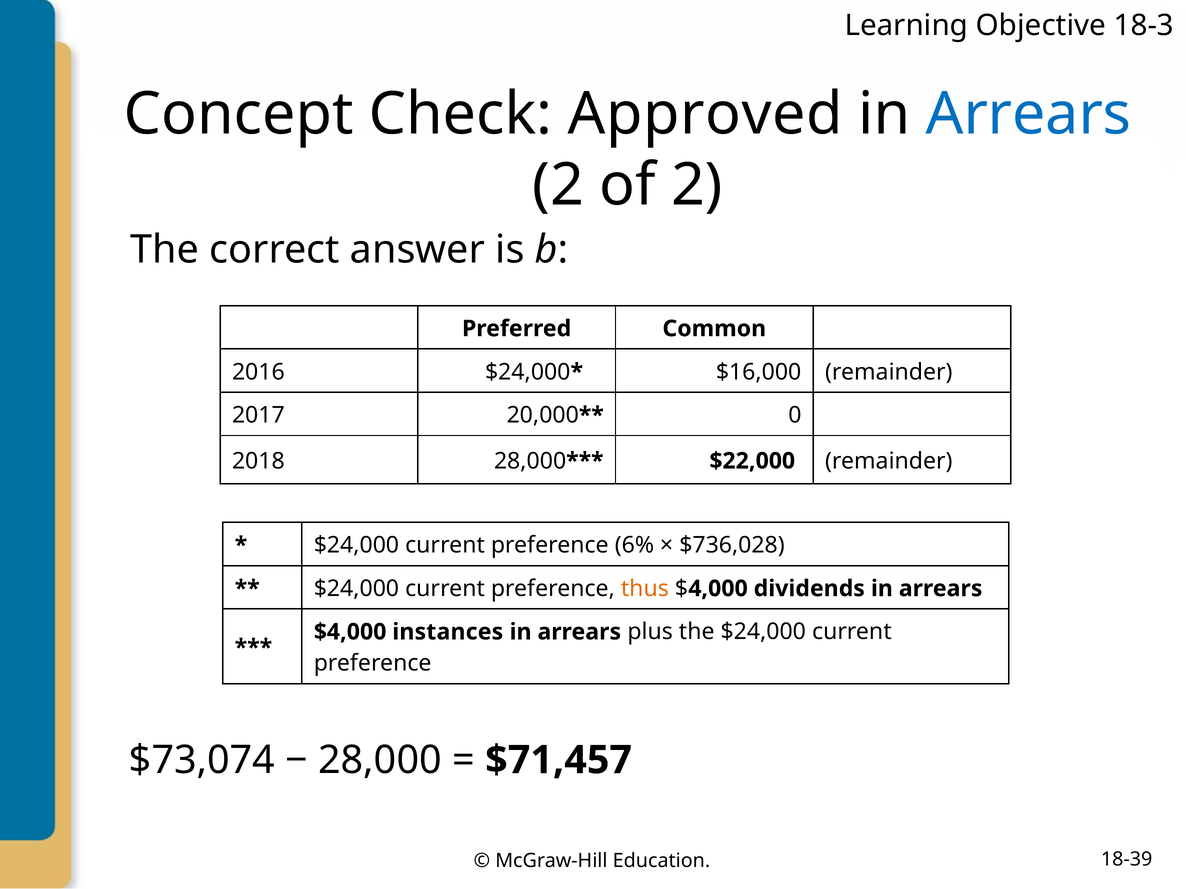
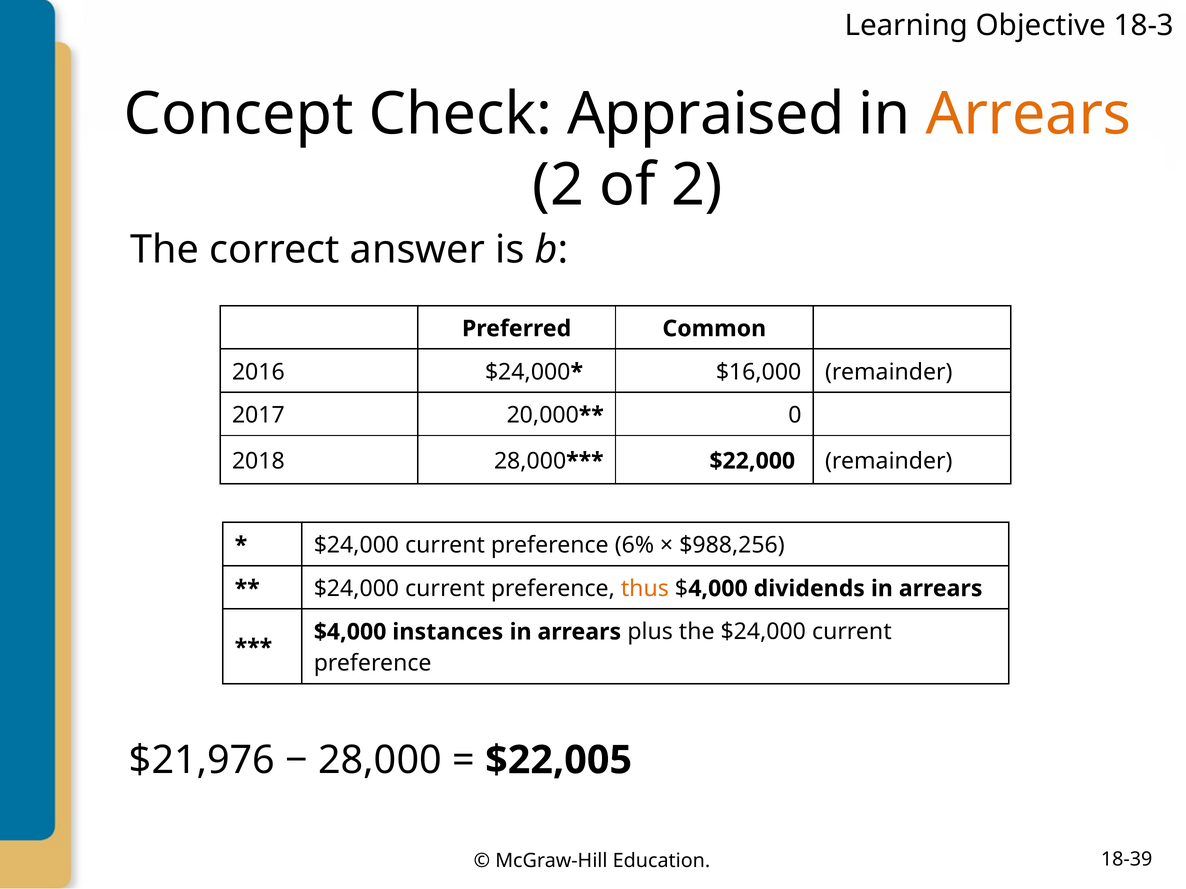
Approved: Approved -> Appraised
Arrears at (1029, 114) colour: blue -> orange
$736,028: $736,028 -> $988,256
$73,074: $73,074 -> $21,976
$71,457: $71,457 -> $22,005
